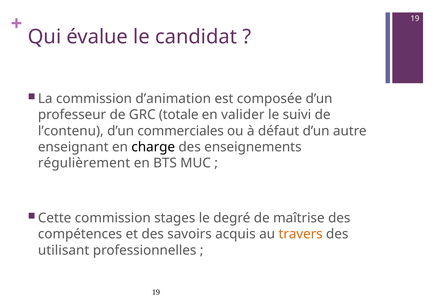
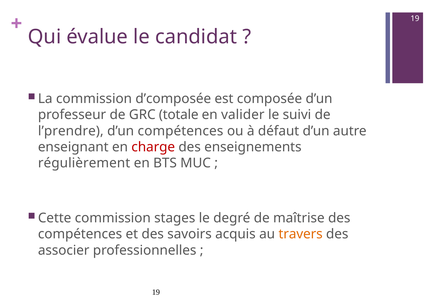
d’animation: d’animation -> d’composée
l’contenu: l’contenu -> l’prendre
d’un commerciales: commerciales -> compétences
charge colour: black -> red
utilisant: utilisant -> associer
